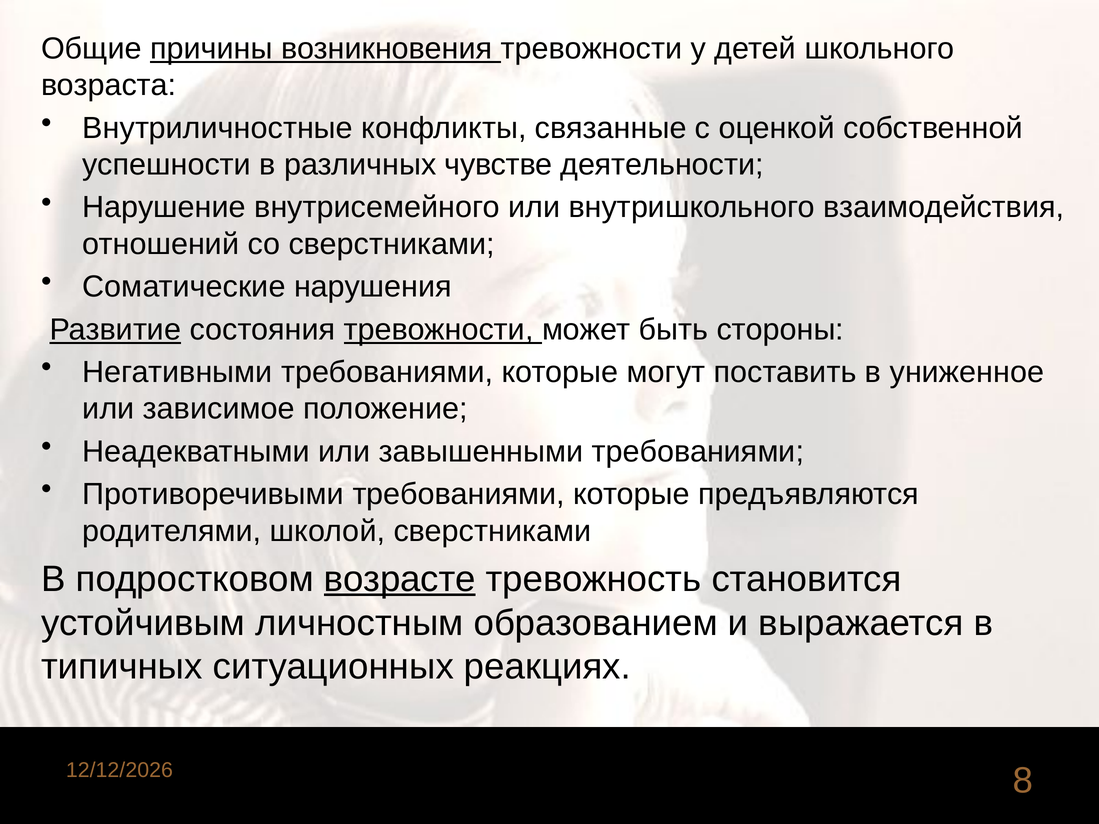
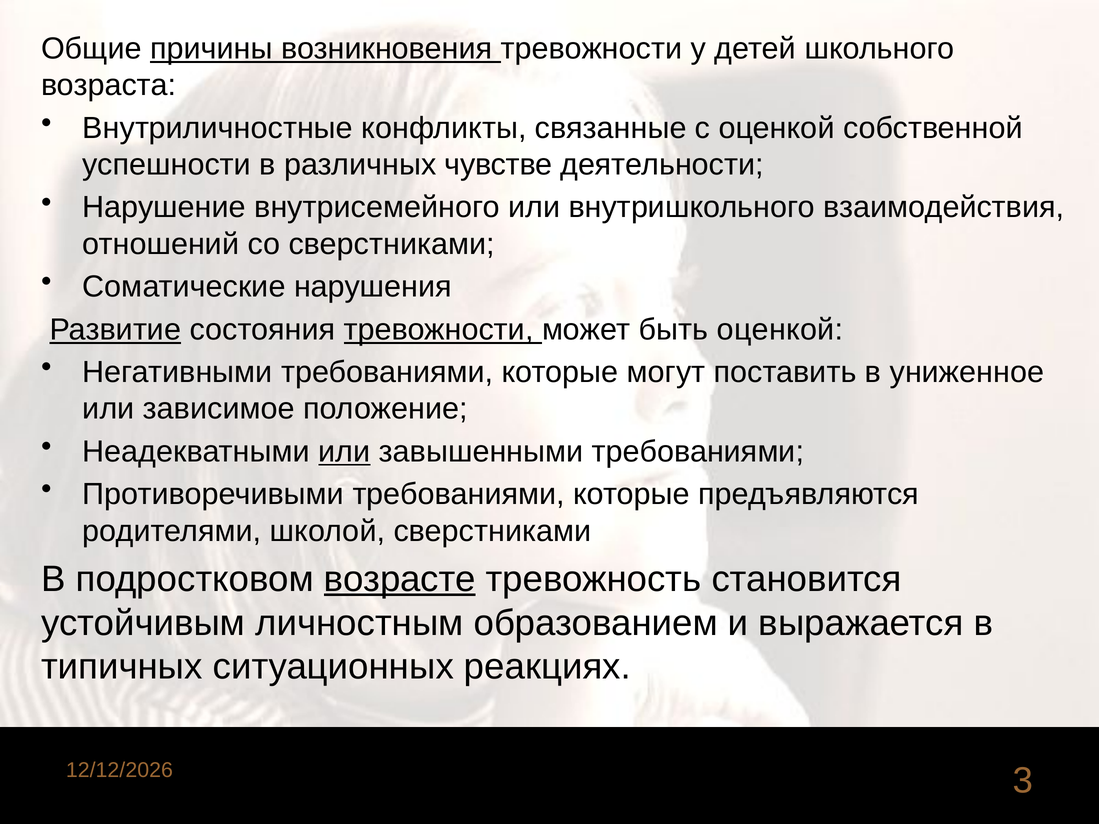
быть стороны: стороны -> оценкой
или at (344, 452) underline: none -> present
8: 8 -> 3
